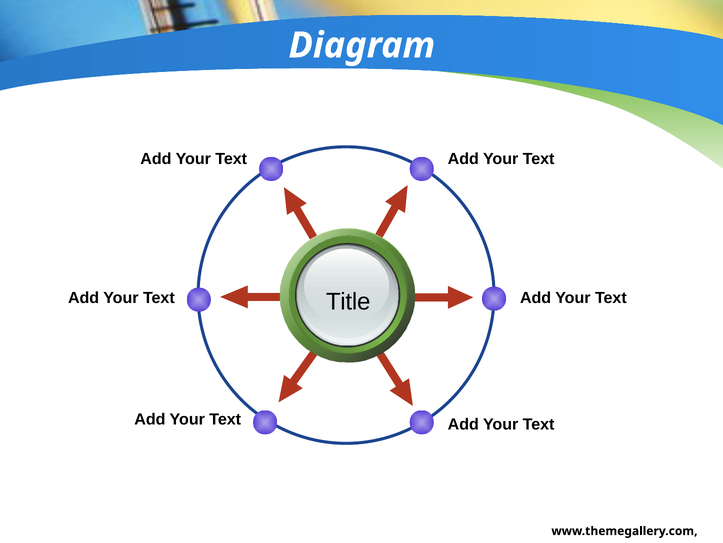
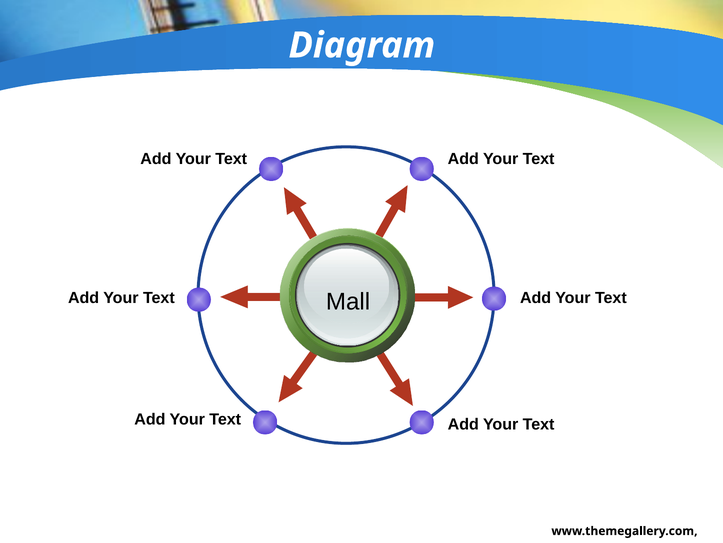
Title: Title -> Mall
